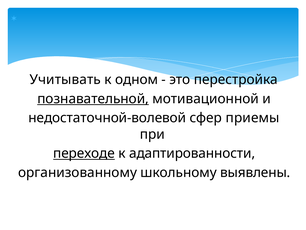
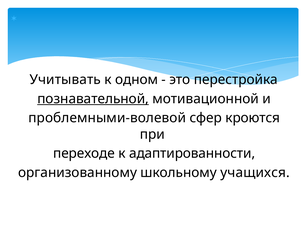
недостаточной-волевой: недостаточной-волевой -> проблемными-волевой
приемы: приемы -> кроются
переходе underline: present -> none
выявлены: выявлены -> учащихся
